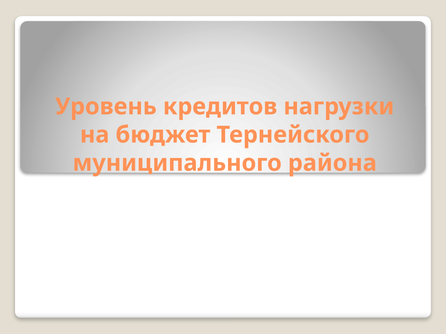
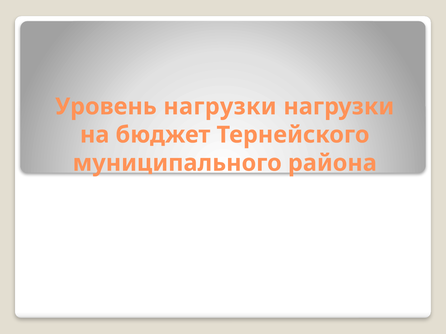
Уровень кредитов: кредитов -> нагрузки
